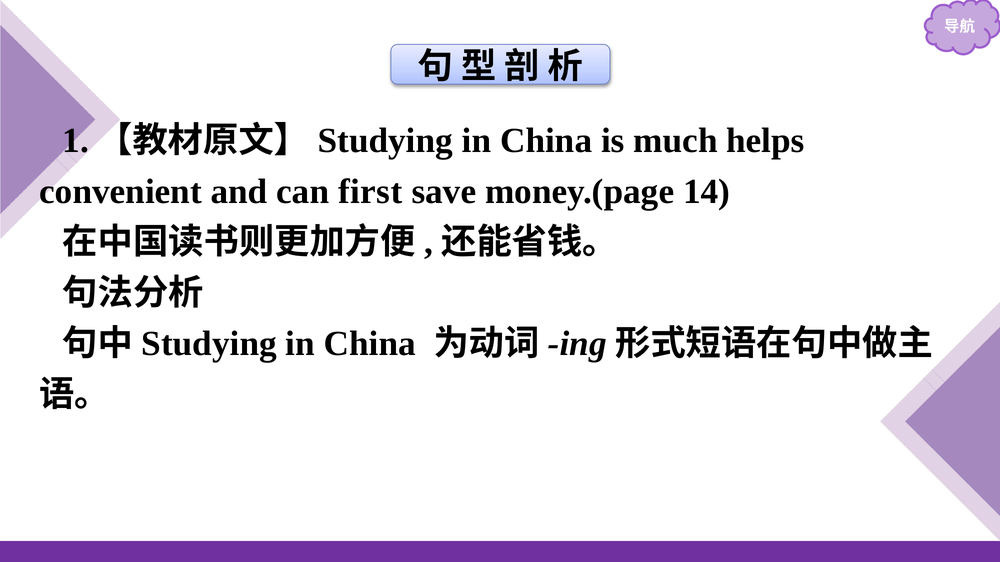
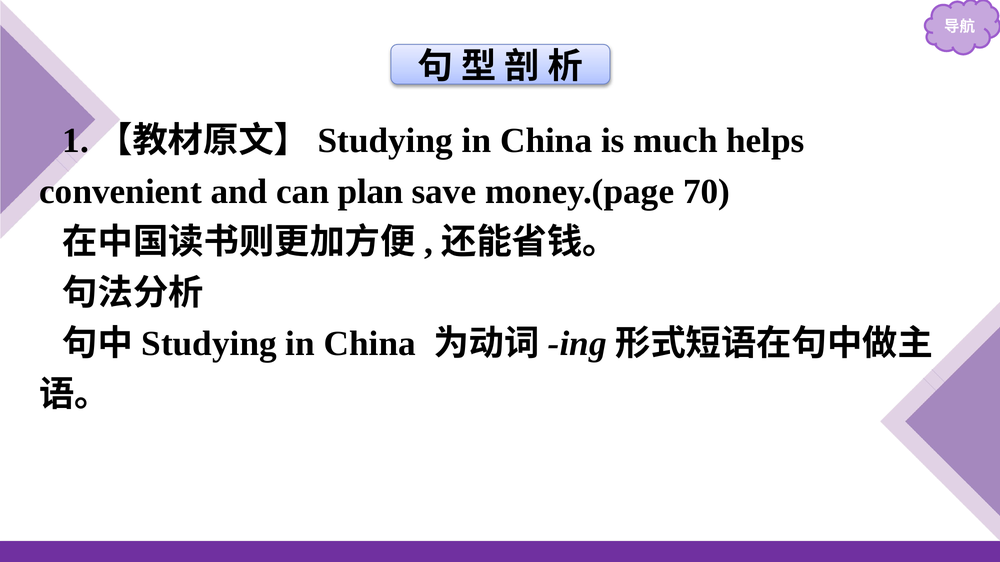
first: first -> plan
14: 14 -> 70
